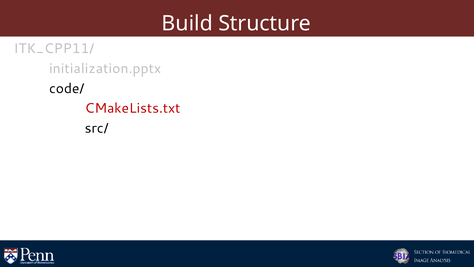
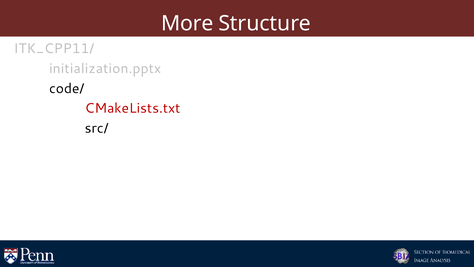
Build: Build -> More
